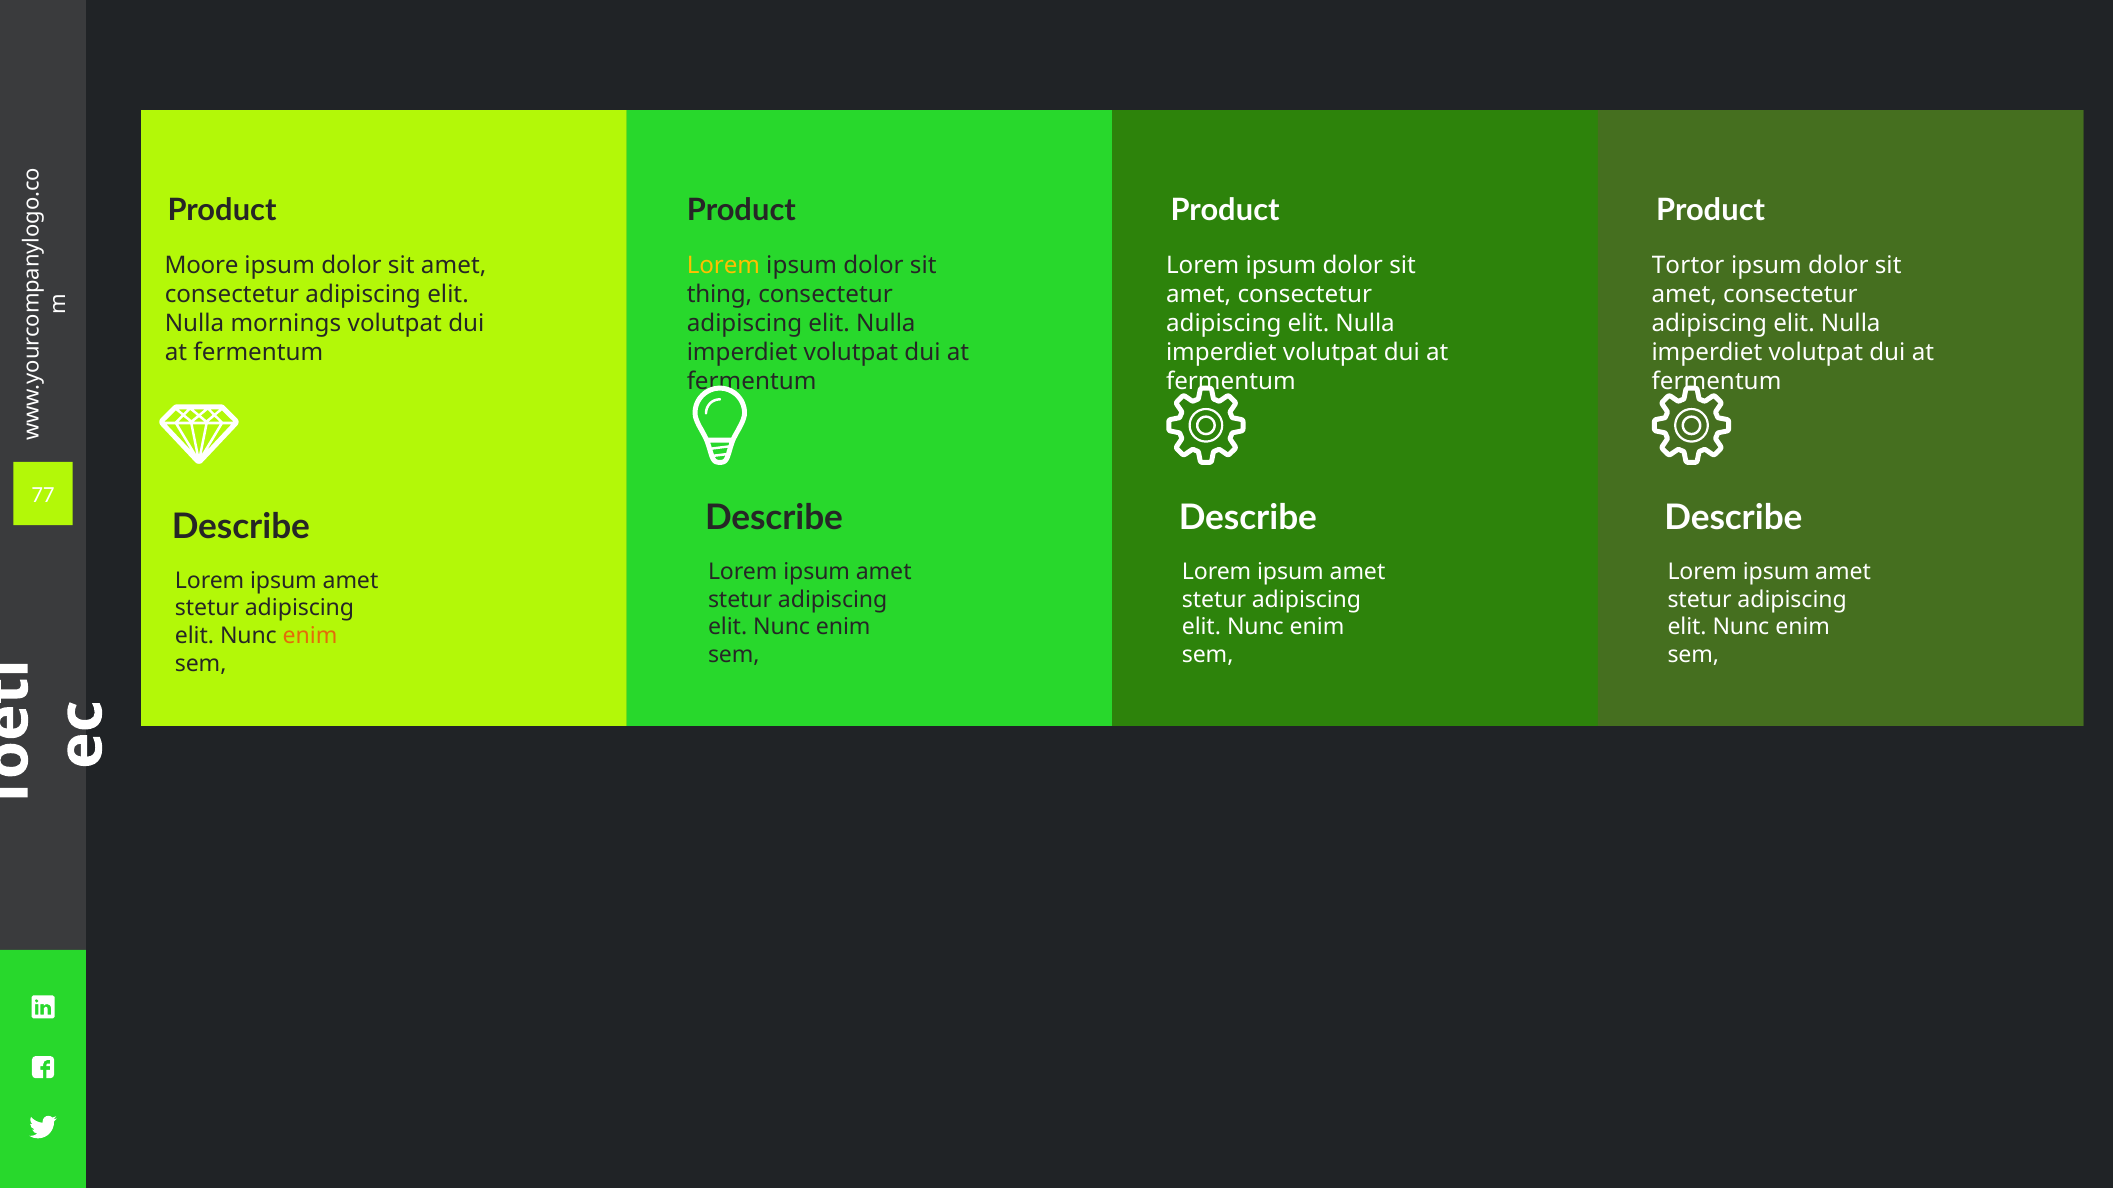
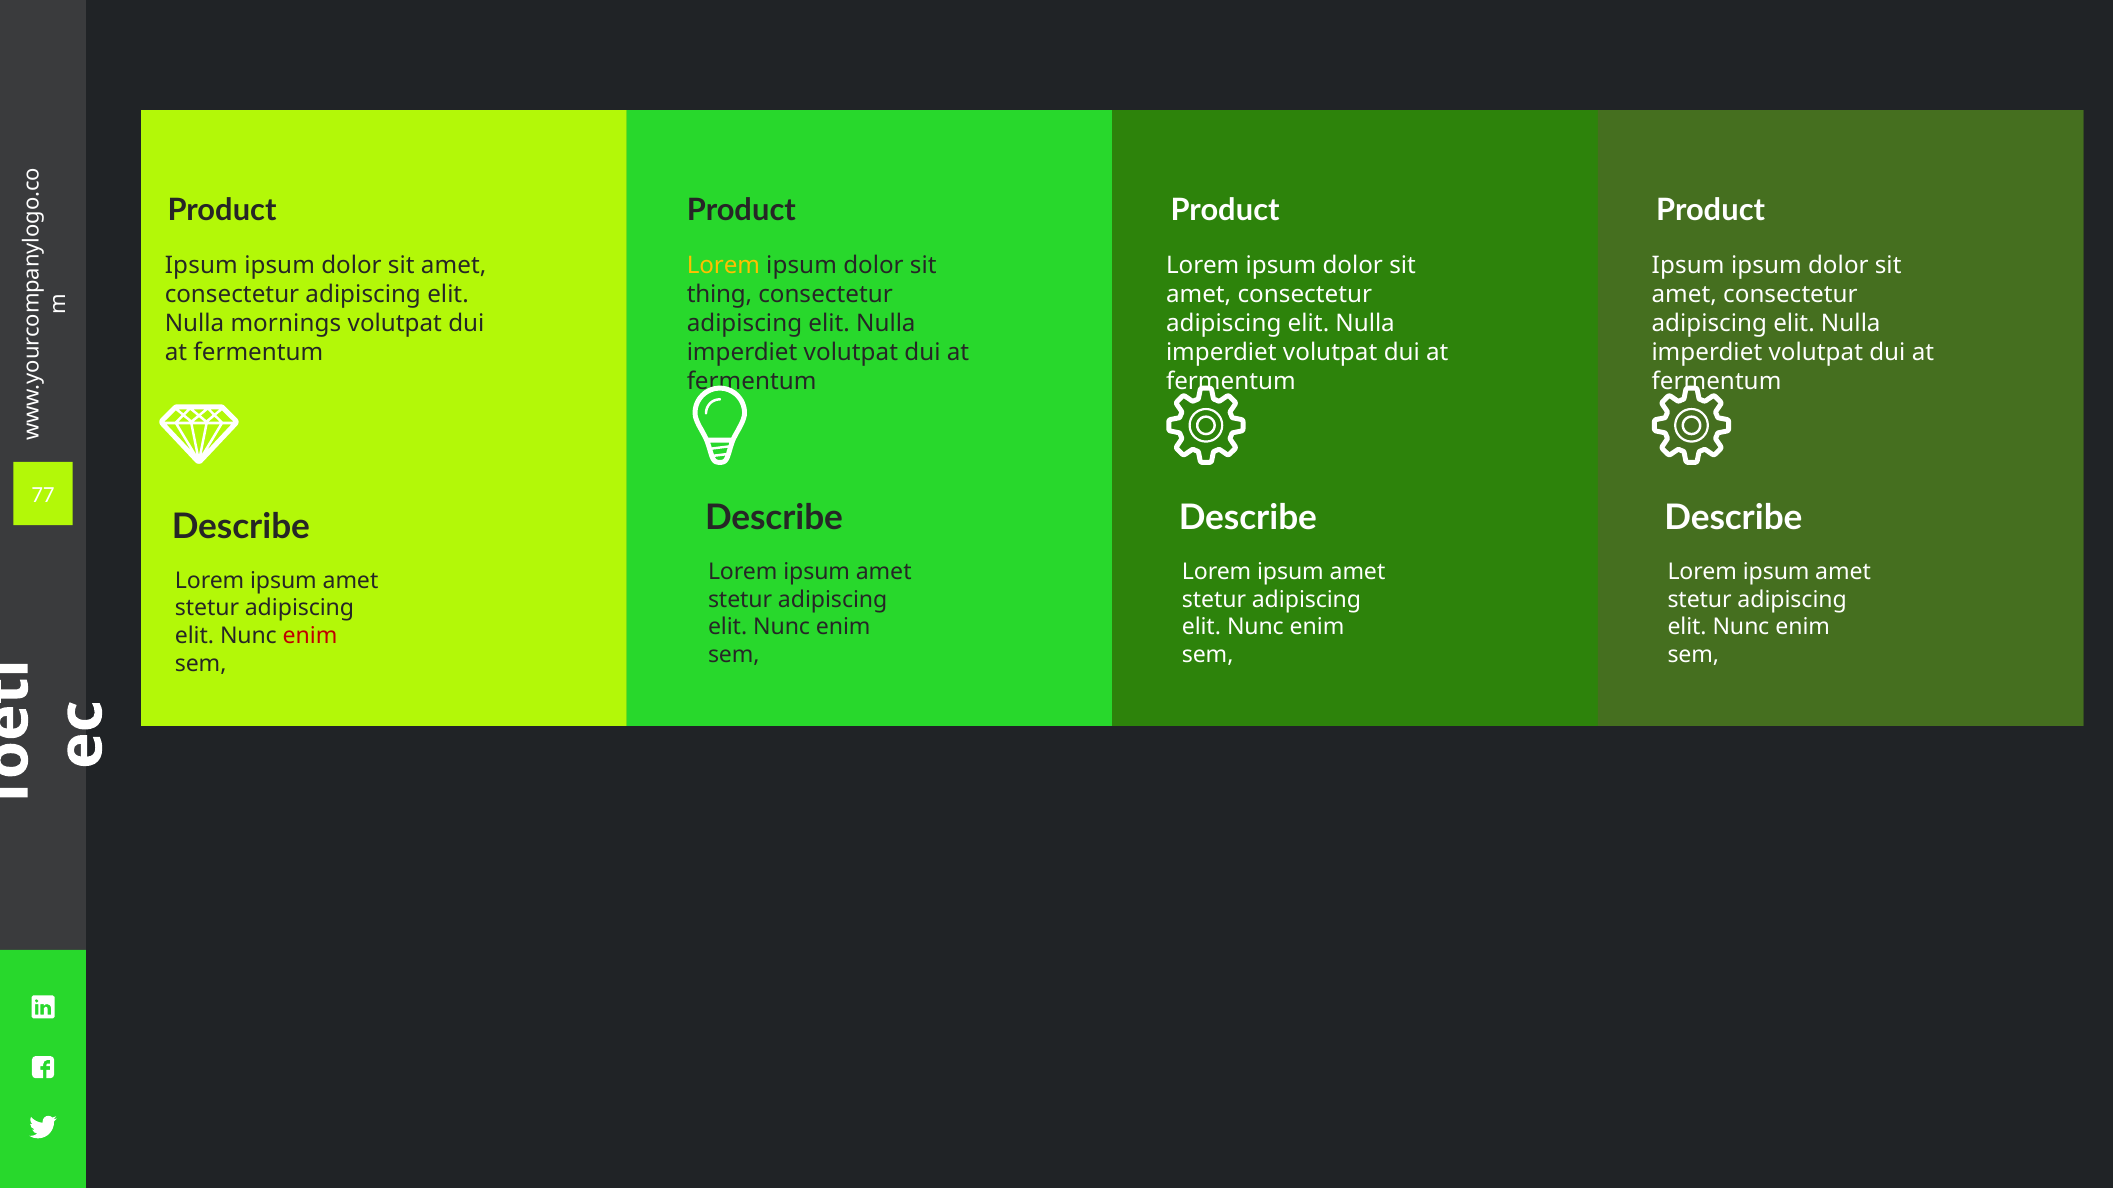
Moore at (202, 266): Moore -> Ipsum
Tortor at (1688, 266): Tortor -> Ipsum
enim at (310, 636) colour: orange -> red
